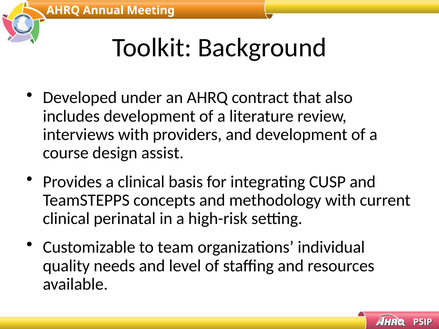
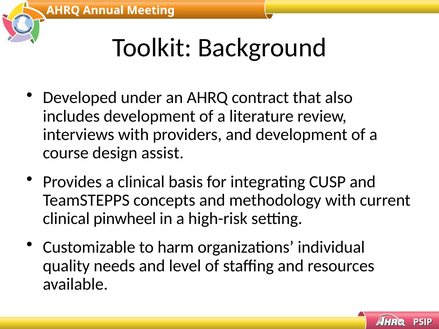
perinatal: perinatal -> pinwheel
team: team -> harm
